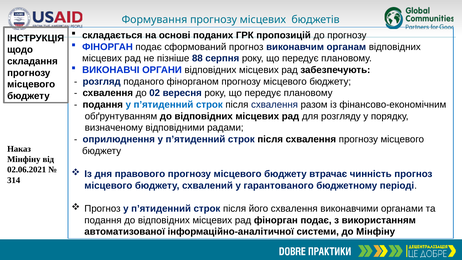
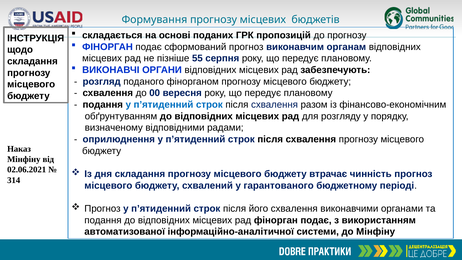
88: 88 -> 55
02: 02 -> 00
дня правового: правового -> складання
